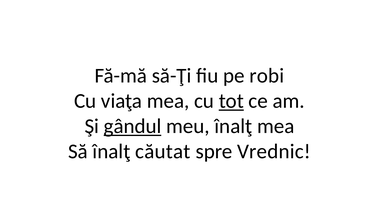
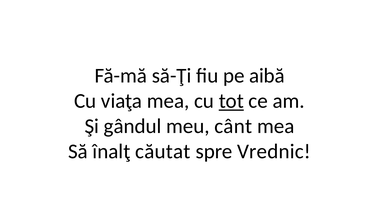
robi: robi -> aibă
gândul underline: present -> none
meu înalţ: înalţ -> cânt
